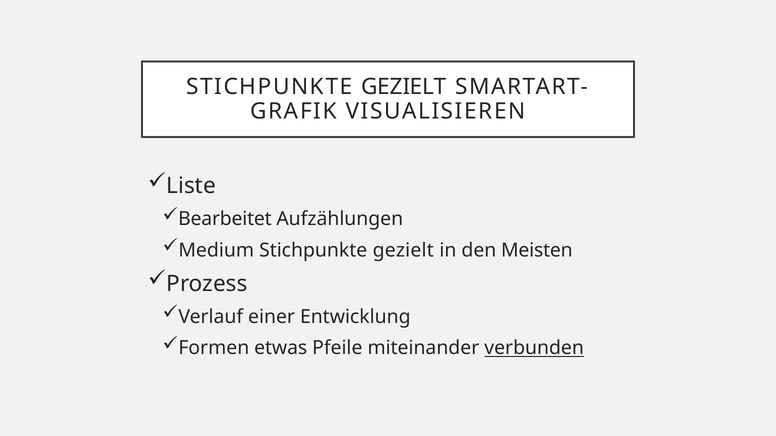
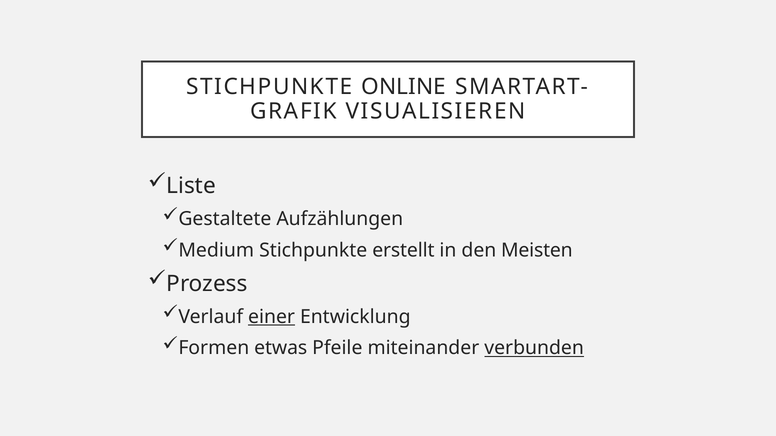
GEZIELT at (404, 87): GEZIELT -> ONLINE
Bearbeitet: Bearbeitet -> Gestaltete
gezielt at (403, 250): gezielt -> erstellt
einer underline: none -> present
